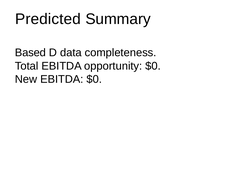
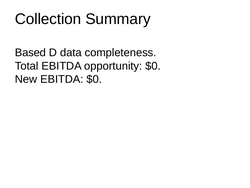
Predicted: Predicted -> Collection
